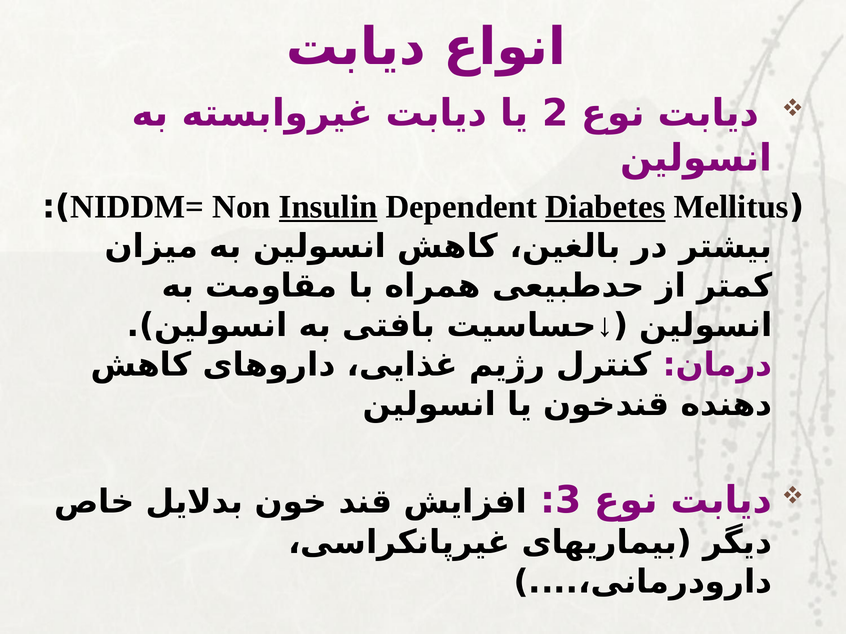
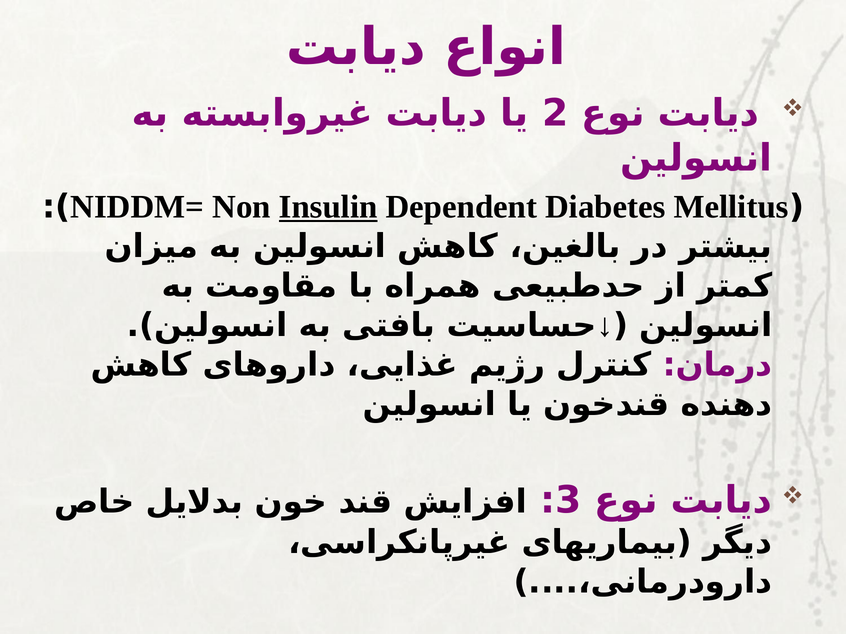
Diabetes at (605, 207) underline: present -> none
